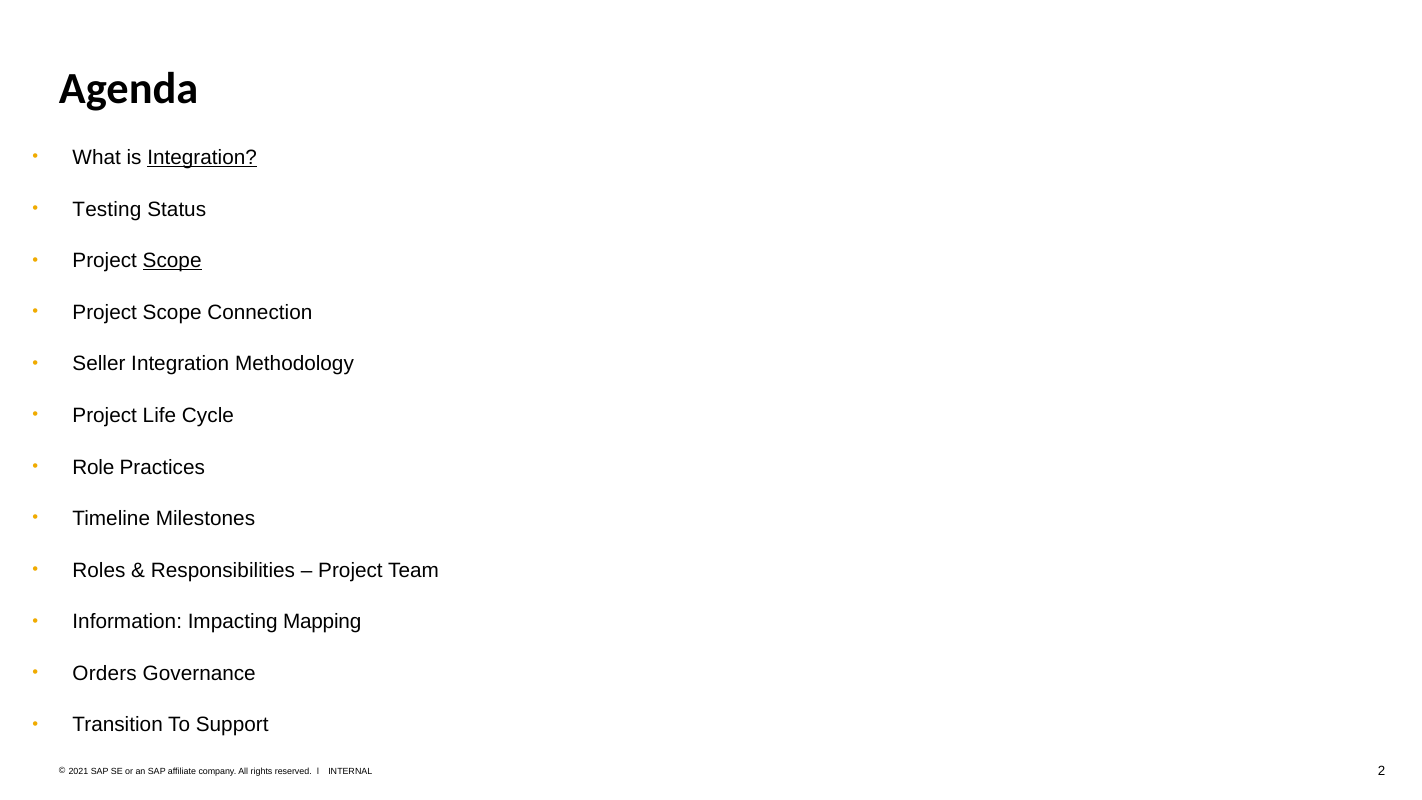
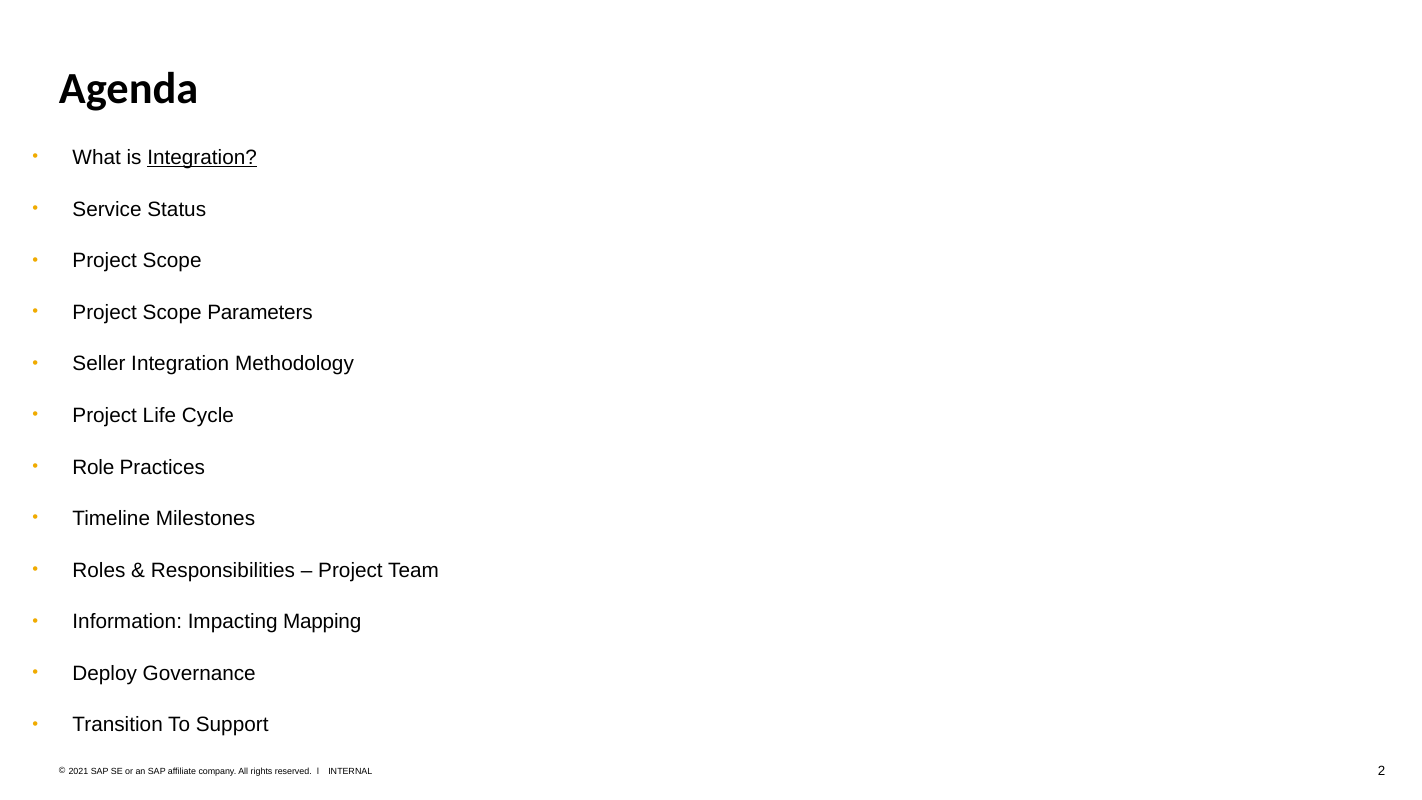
Testing: Testing -> Service
Scope at (172, 261) underline: present -> none
Connection: Connection -> Parameters
Orders: Orders -> Deploy
